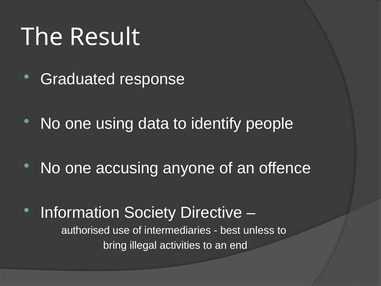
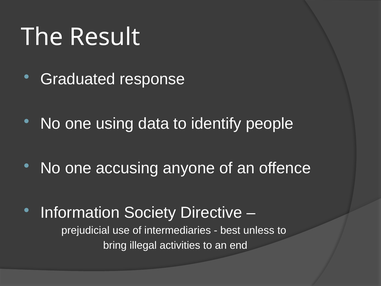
authorised: authorised -> prejudicial
